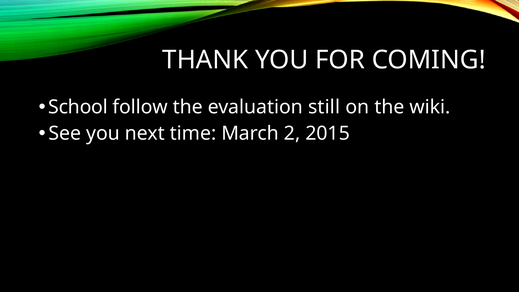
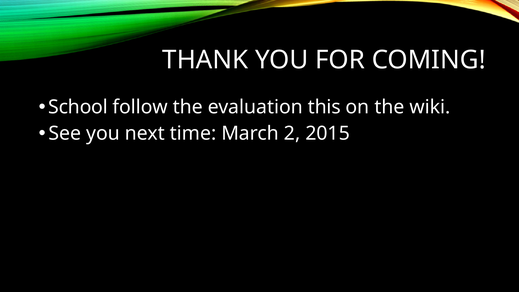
still: still -> this
